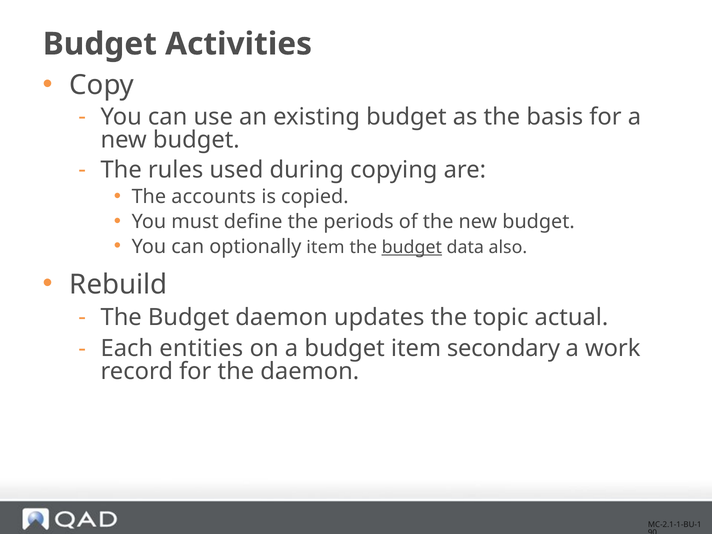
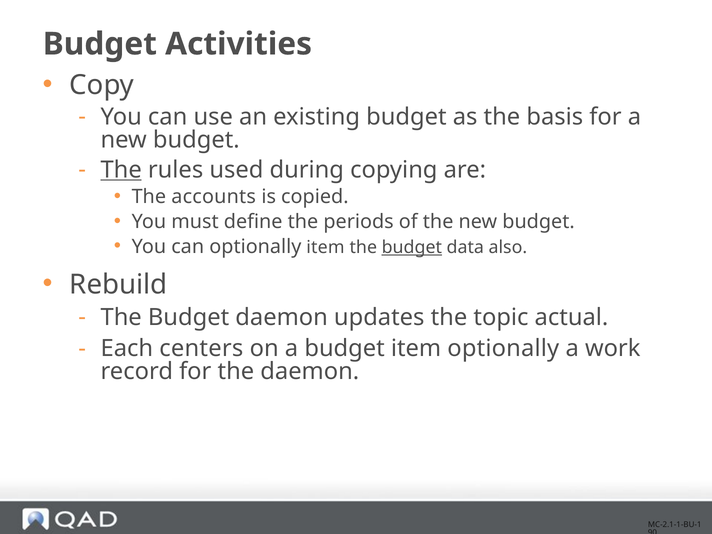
The at (121, 170) underline: none -> present
entities: entities -> centers
item secondary: secondary -> optionally
